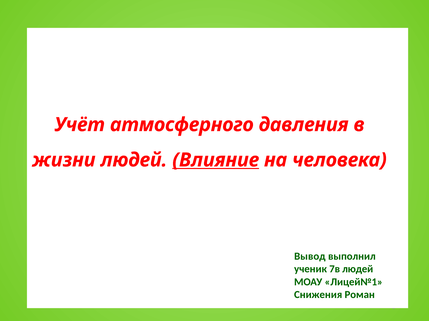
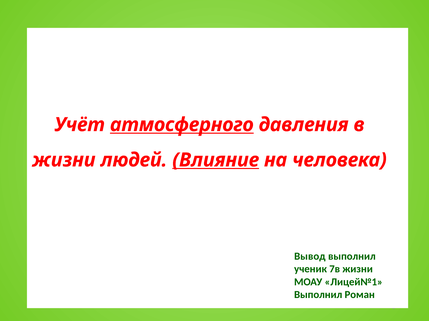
атмосферного underline: none -> present
7в людей: людей -> жизни
Снижения at (318, 295): Снижения -> Выполнил
